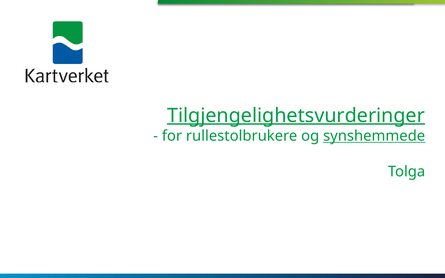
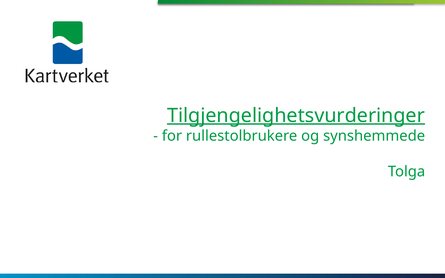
synshemmede underline: present -> none
